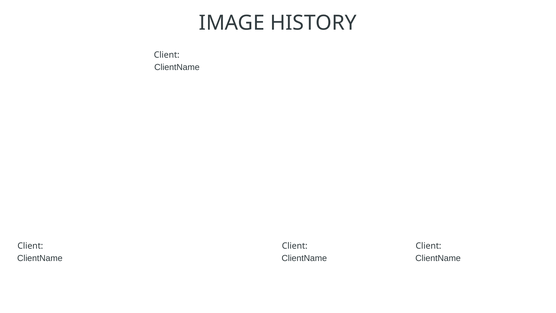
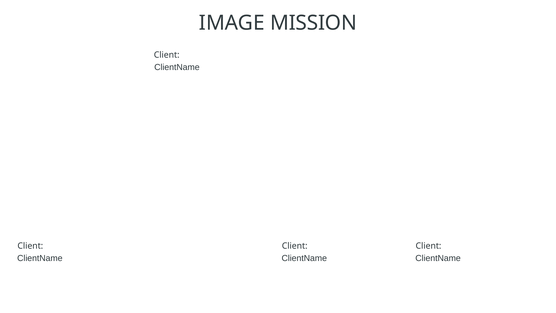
HISTORY: HISTORY -> MISSION
